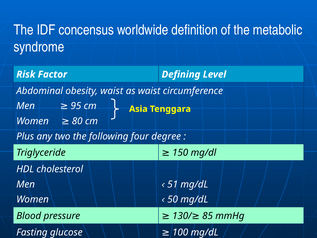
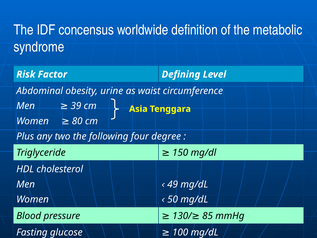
obesity waist: waist -> urine
95: 95 -> 39
51: 51 -> 49
